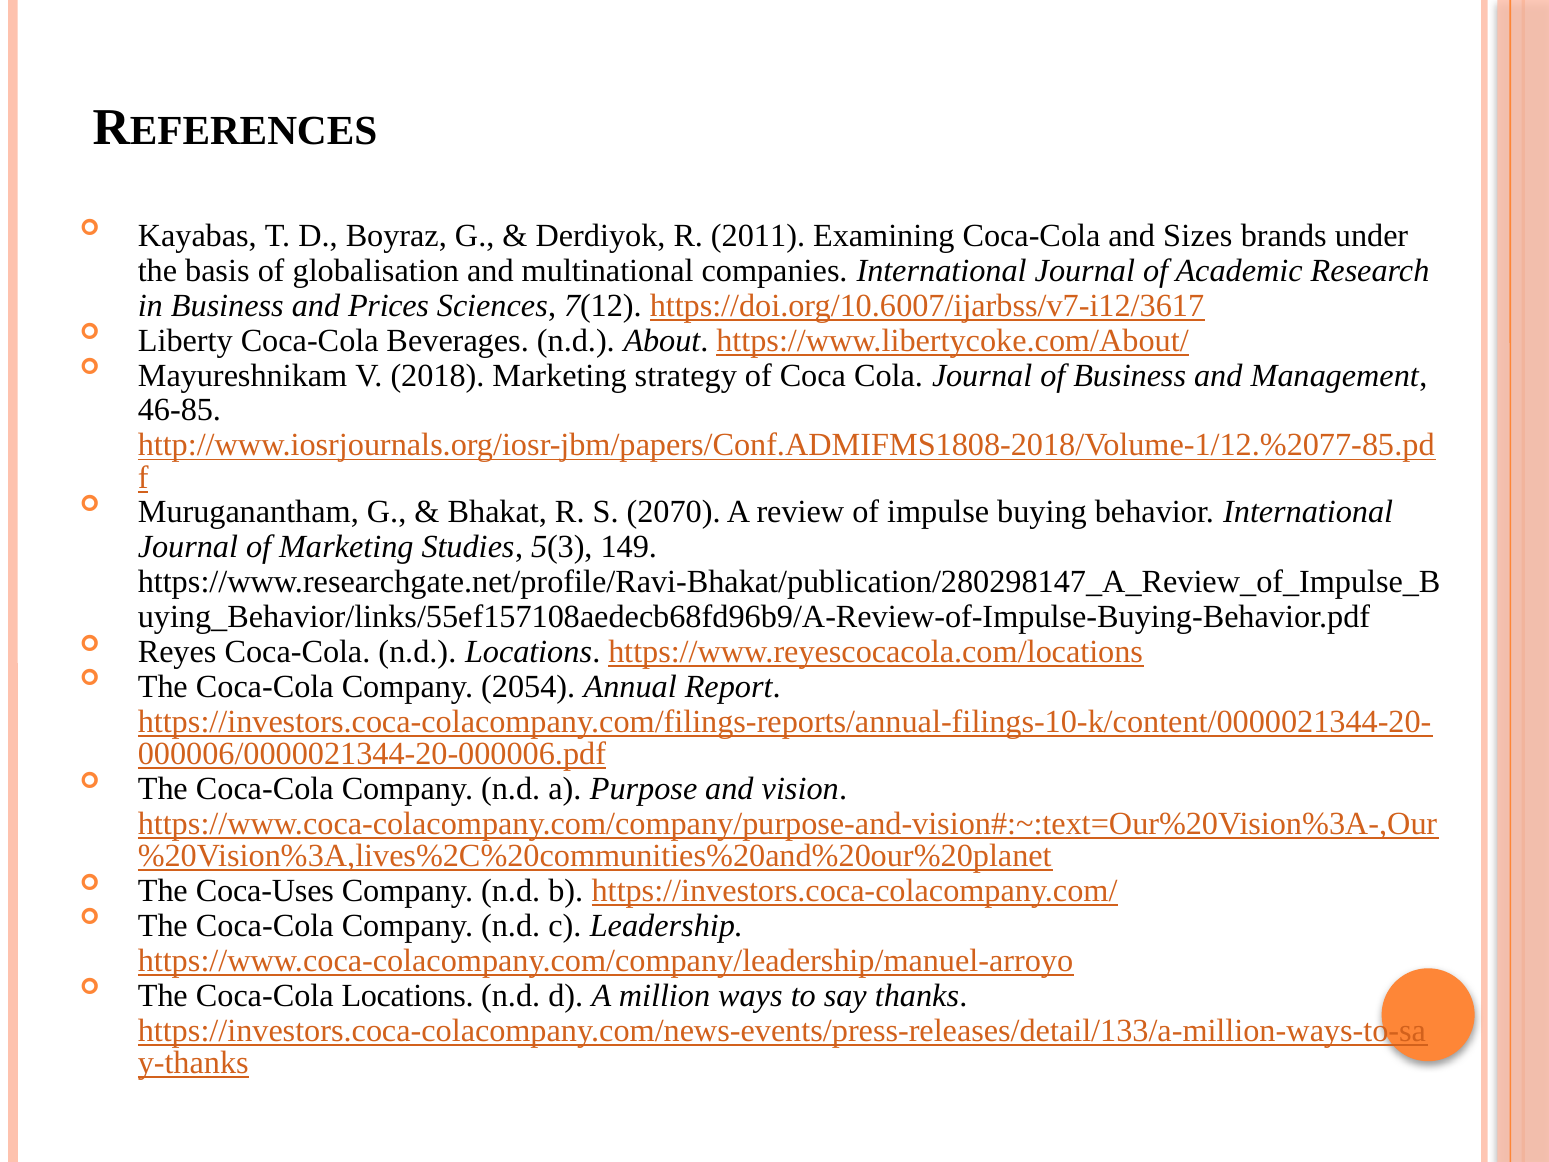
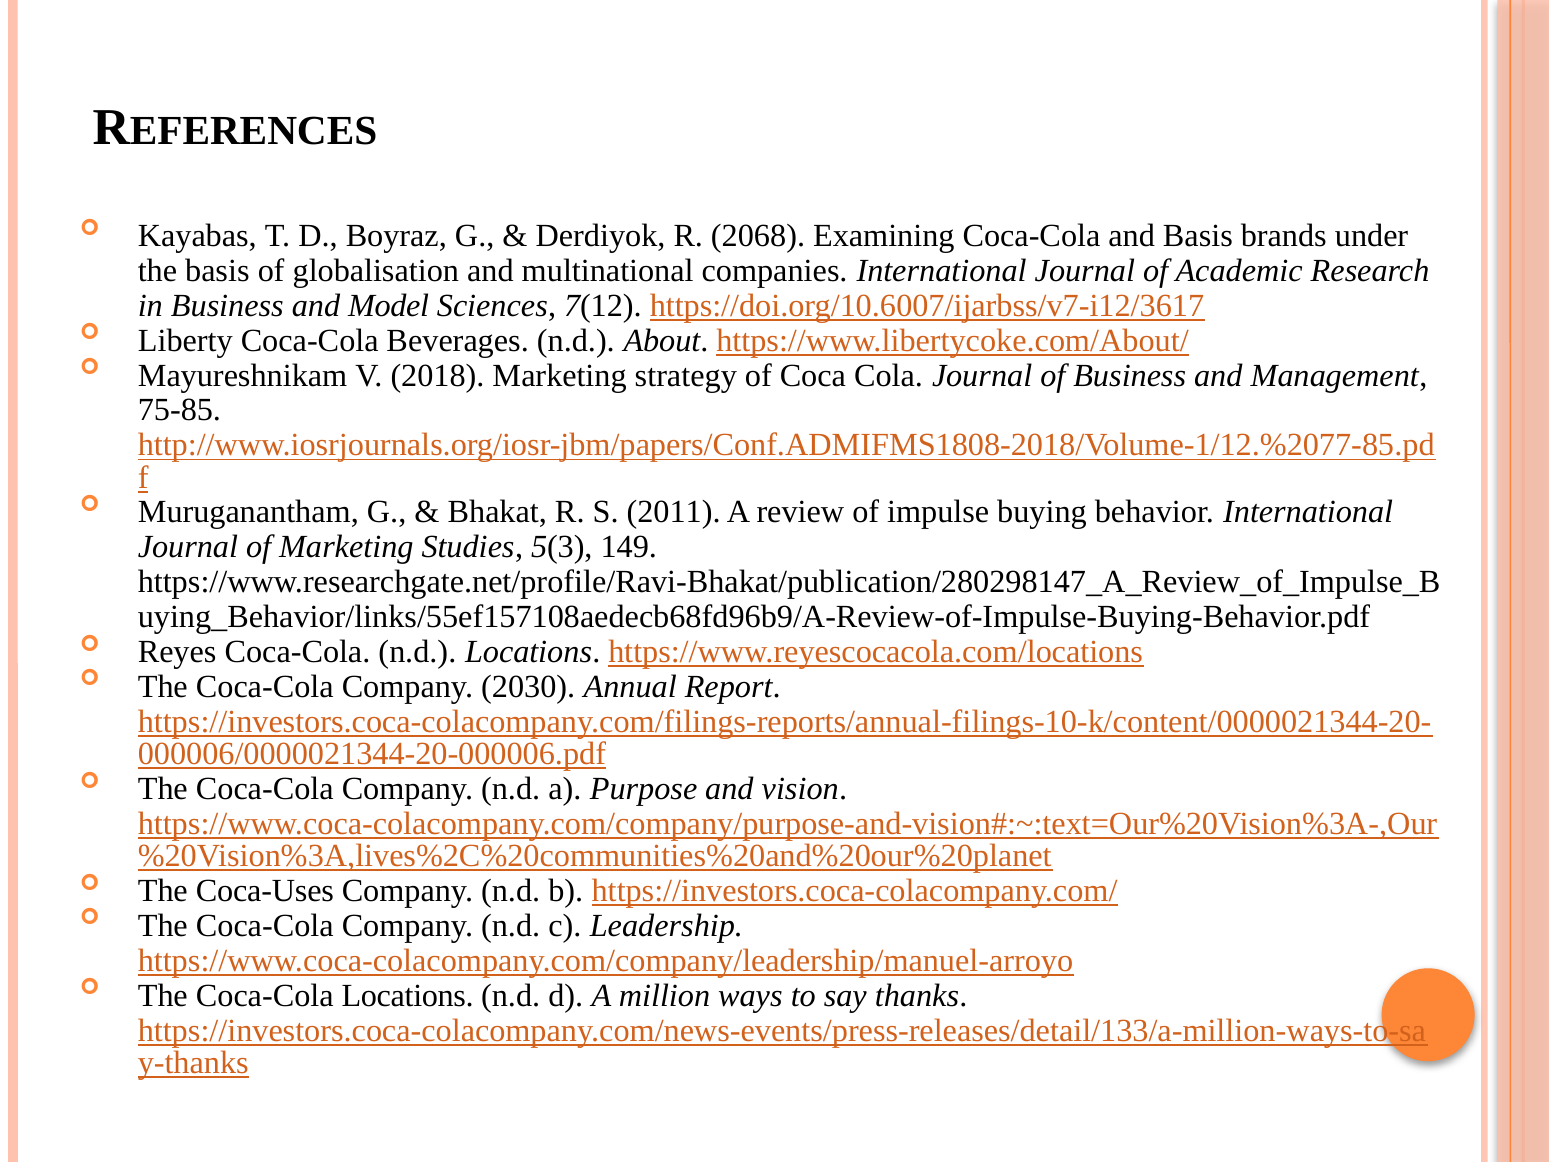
2011: 2011 -> 2068
and Sizes: Sizes -> Basis
Prices: Prices -> Model
46-85: 46-85 -> 75-85
2070: 2070 -> 2011
2054: 2054 -> 2030
